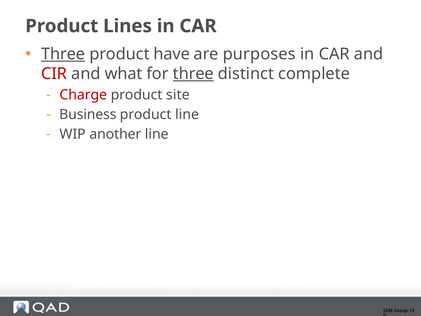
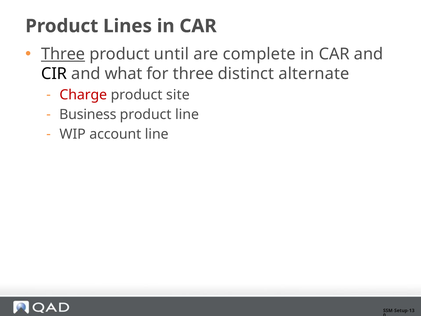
have: have -> until
purposes: purposes -> complete
CIR colour: red -> black
three at (193, 74) underline: present -> none
complete: complete -> alternate
another: another -> account
